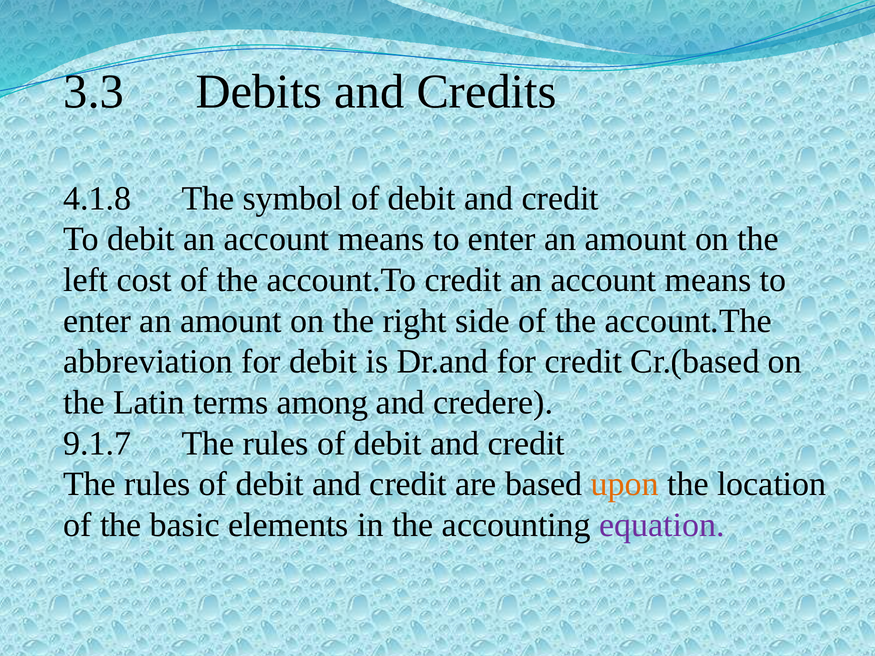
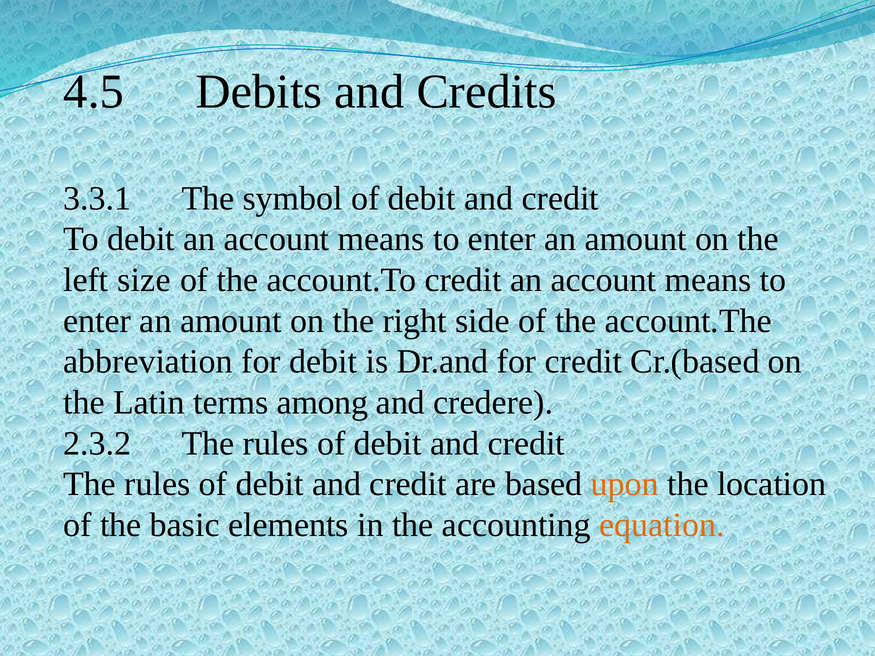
3.3: 3.3 -> 4.5
4.1.8: 4.1.8 -> 3.3.1
cost: cost -> size
9.1.7: 9.1.7 -> 2.3.2
equation colour: purple -> orange
